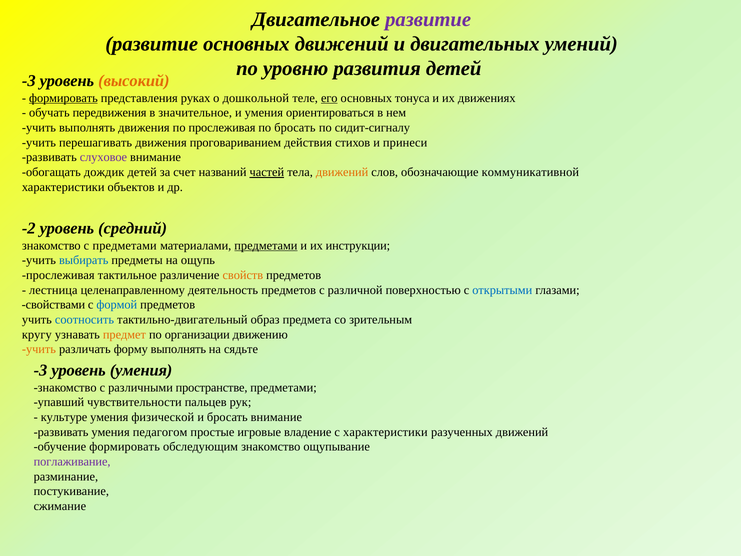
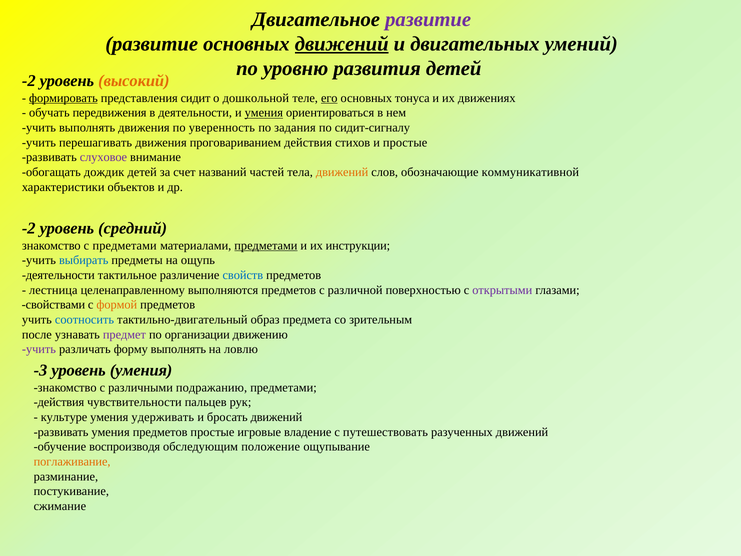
движений at (342, 44) underline: none -> present
-3 at (29, 81): -3 -> -2
руках: руках -> сидит
в значительное: значительное -> деятельности
умения at (264, 113) underline: none -> present
по прослеживая: прослеживая -> уверенность
по бросать: бросать -> задания
и принеси: принеси -> простые
частей underline: present -> none
прослеживая at (58, 275): прослеживая -> деятельности
свойств colour: orange -> blue
деятельность: деятельность -> выполняются
открытыми colour: blue -> purple
формой colour: blue -> orange
кругу: кругу -> после
предмет colour: orange -> purple
учить at (39, 349) colour: orange -> purple
сядьте: сядьте -> ловлю
пространстве: пространстве -> подражанию
упавший at (59, 402): упавший -> действия
физической: физической -> удерживать
бросать внимание: внимание -> движений
умения педагогом: педагогом -> предметов
с характеристики: характеристики -> путешествовать
обучение формировать: формировать -> воспроизводя
обследующим знакомство: знакомство -> положение
поглаживание colour: purple -> orange
